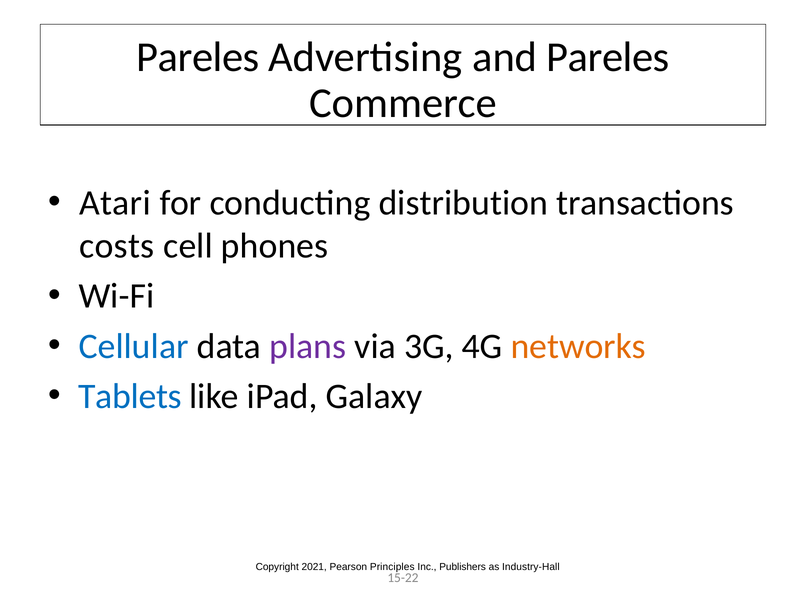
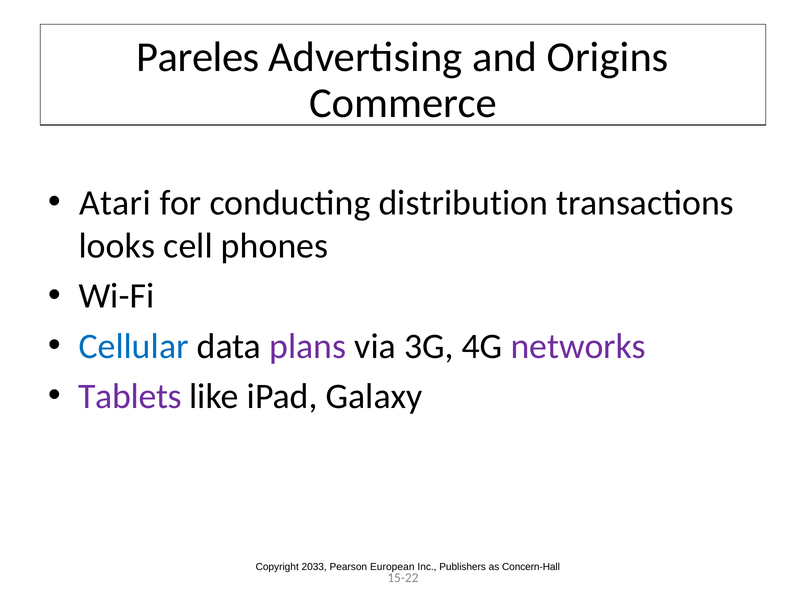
and Pareles: Pareles -> Origins
costs: costs -> looks
networks colour: orange -> purple
Tablets colour: blue -> purple
2021: 2021 -> 2033
Principles: Principles -> European
Industry-Hall: Industry-Hall -> Concern-Hall
